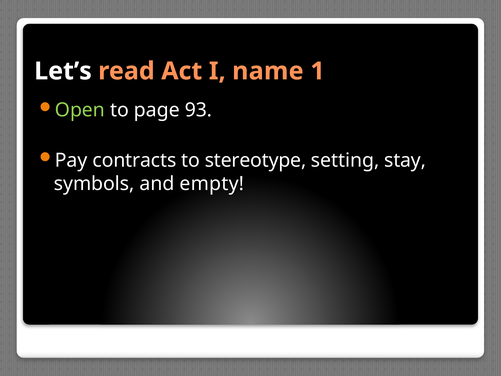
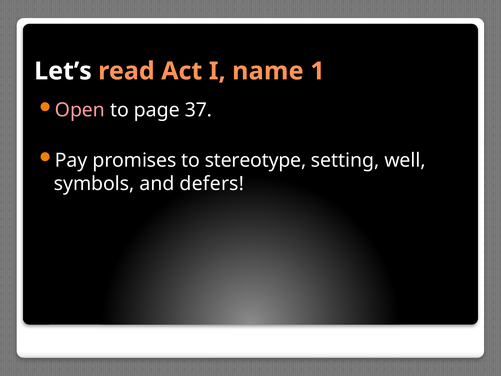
Open colour: light green -> pink
93: 93 -> 37
contracts: contracts -> promises
stay: stay -> well
empty: empty -> defers
